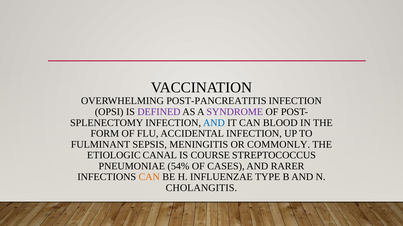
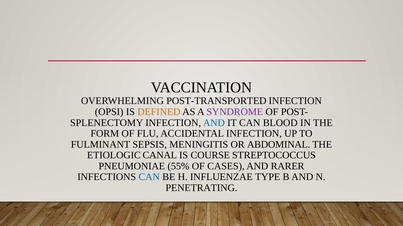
POST-PANCREATITIS: POST-PANCREATITIS -> POST-TRANSPORTED
DEFINED colour: purple -> orange
COMMONLY: COMMONLY -> ABDOMINAL
54%: 54% -> 55%
CAN at (149, 177) colour: orange -> blue
CHOLANGITIS: CHOLANGITIS -> PENETRATING
